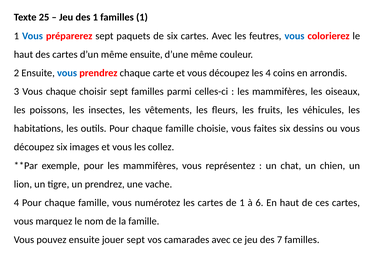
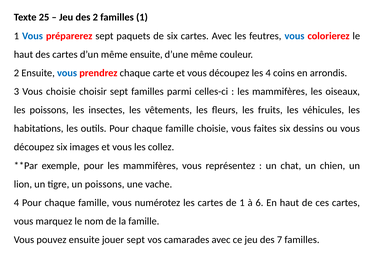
des 1: 1 -> 2
Vous chaque: chaque -> choisie
un prendrez: prendrez -> poissons
